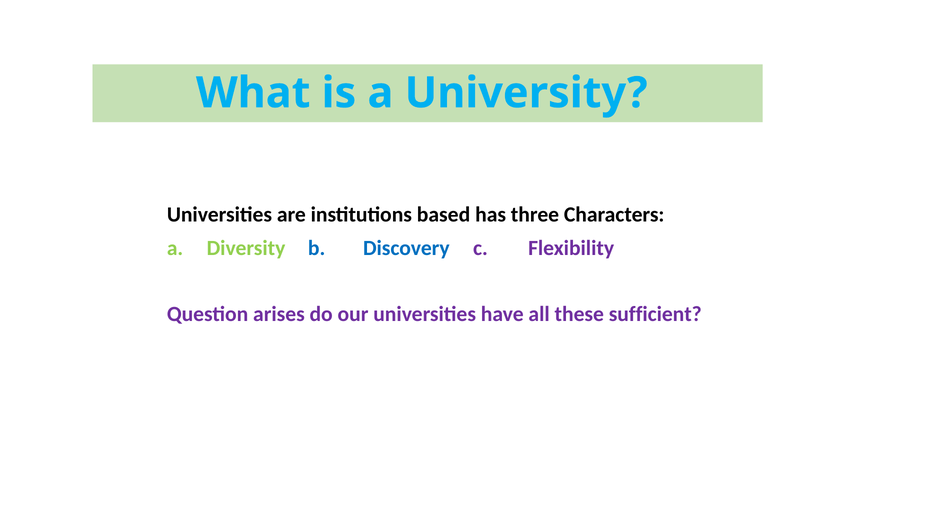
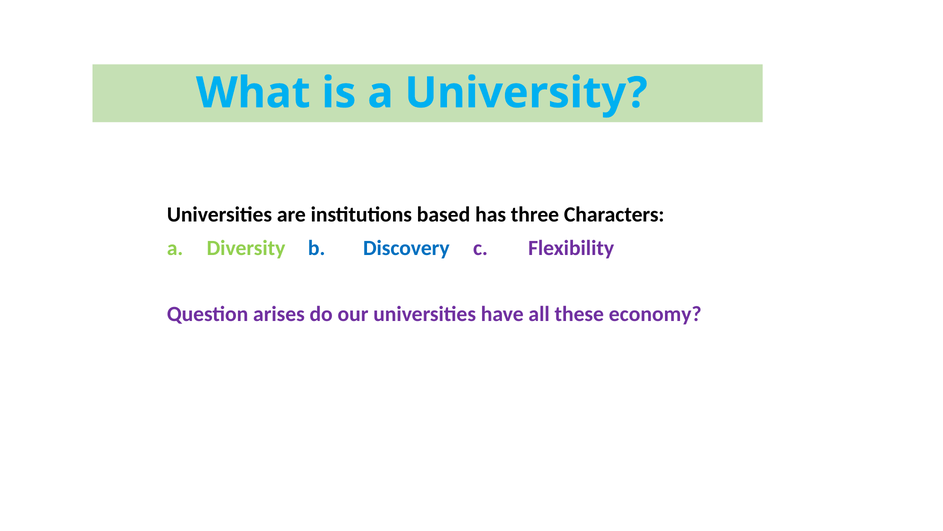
sufficient: sufficient -> economy
